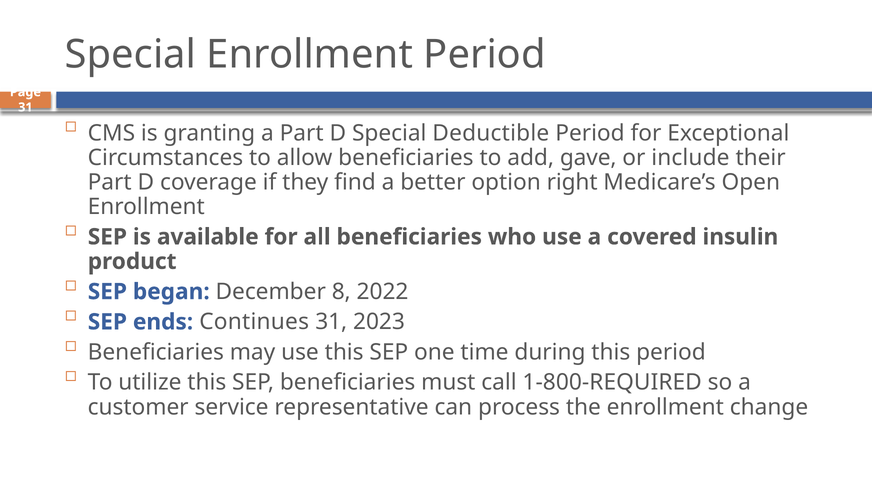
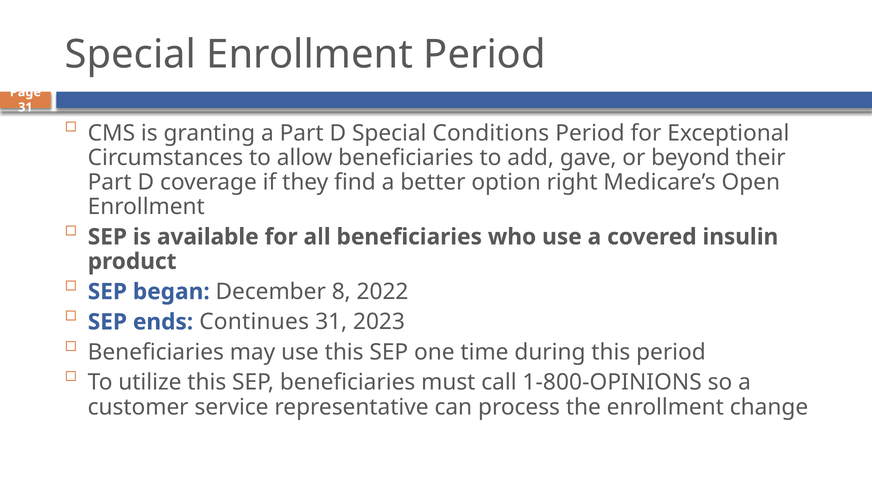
Deductible: Deductible -> Conditions
include: include -> beyond
1-800-REQUIRED: 1-800-REQUIRED -> 1-800-OPINIONS
